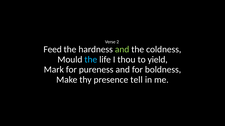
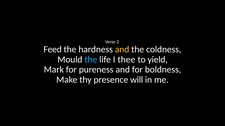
and at (122, 50) colour: light green -> yellow
thou: thou -> thee
tell: tell -> will
